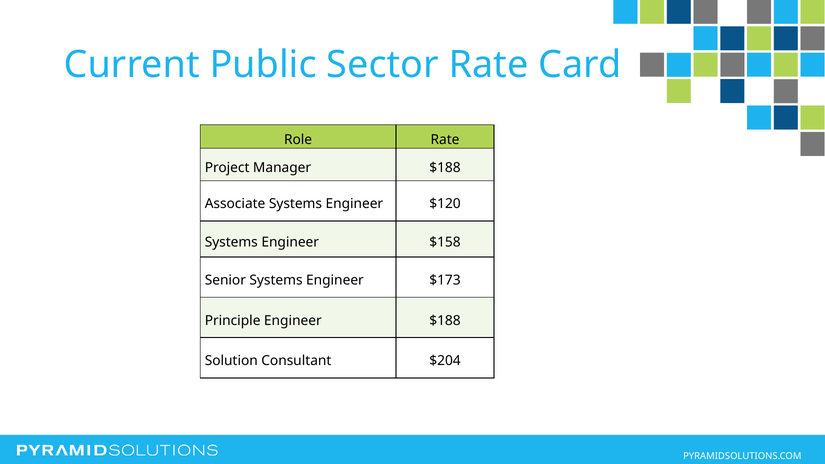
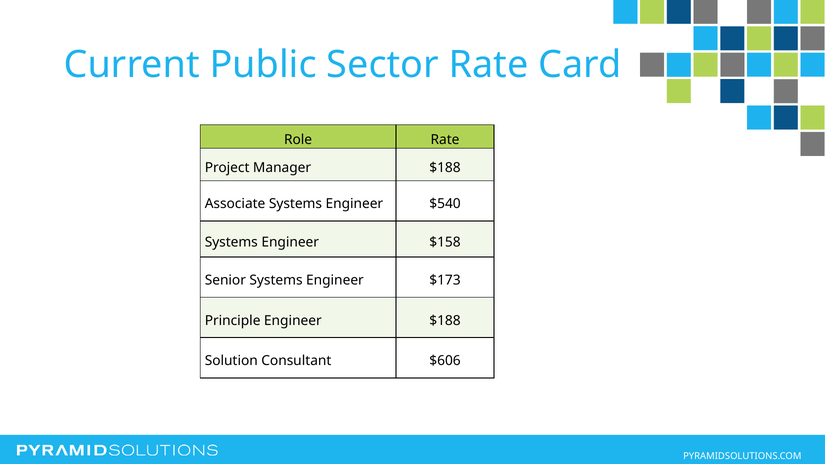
$120: $120 -> $540
$204: $204 -> $606
